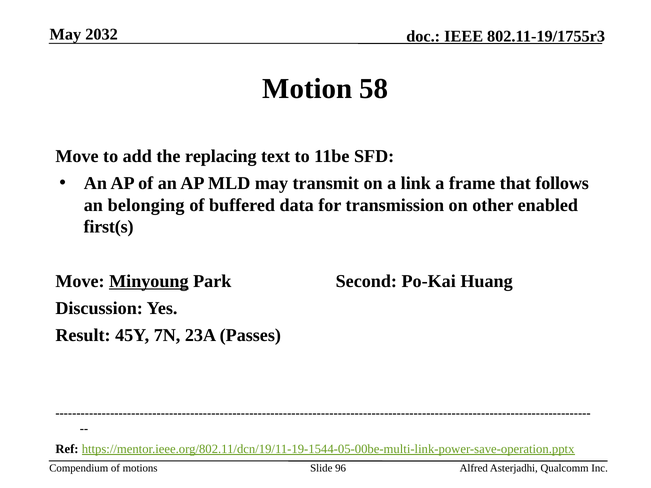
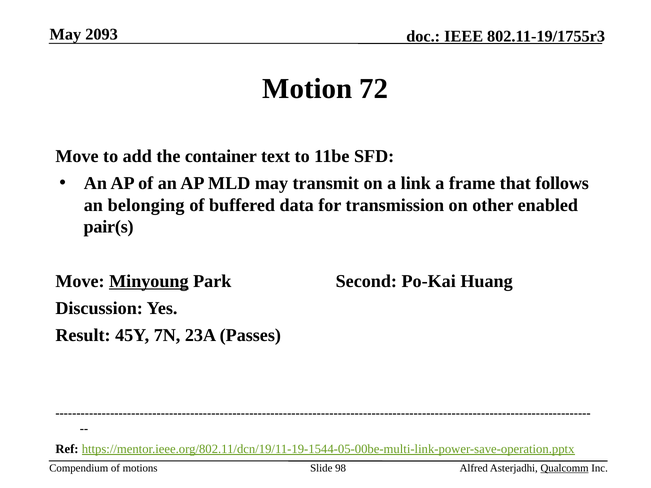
2032: 2032 -> 2093
58: 58 -> 72
replacing: replacing -> container
first(s: first(s -> pair(s
96: 96 -> 98
Qualcomm underline: none -> present
